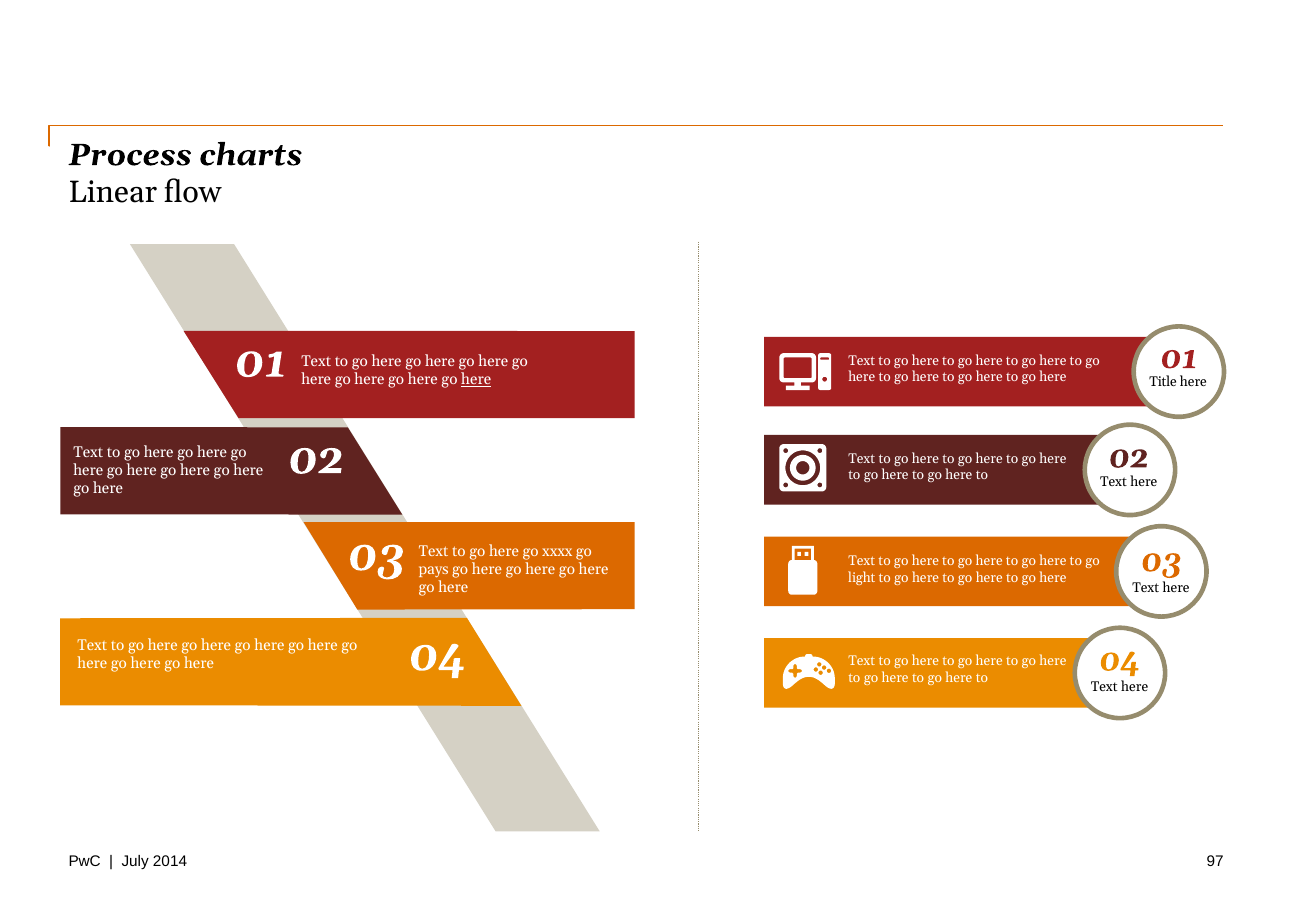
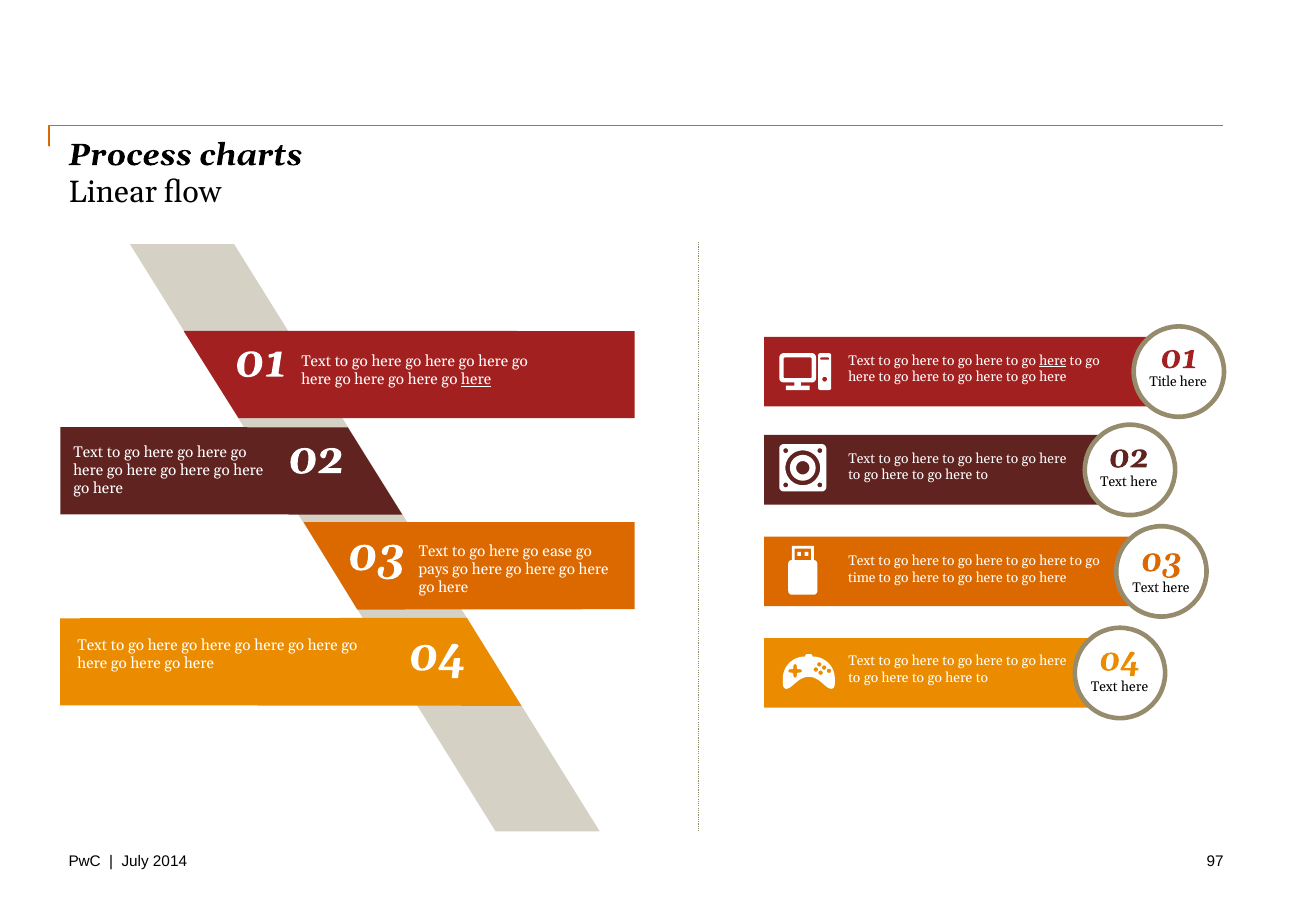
here at (1053, 361) underline: none -> present
xxxx: xxxx -> ease
light: light -> time
